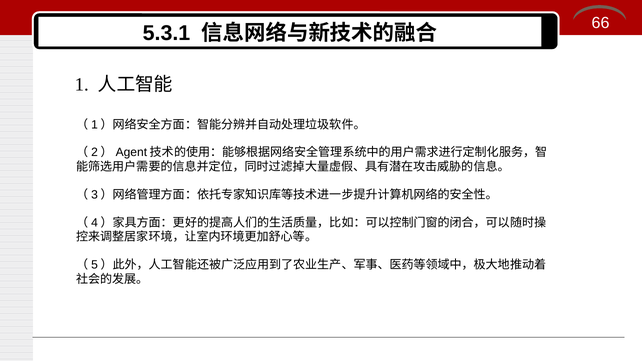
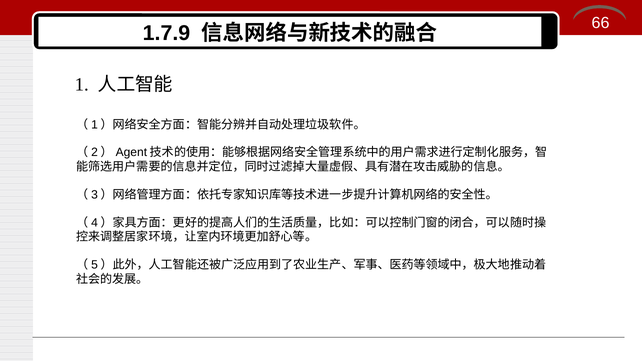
5.3.1: 5.3.1 -> 1.7.9
